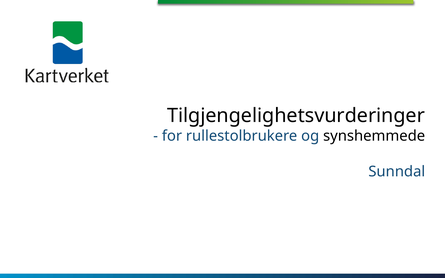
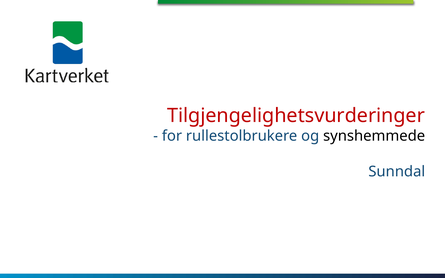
Tilgjengelighetsvurderinger colour: black -> red
